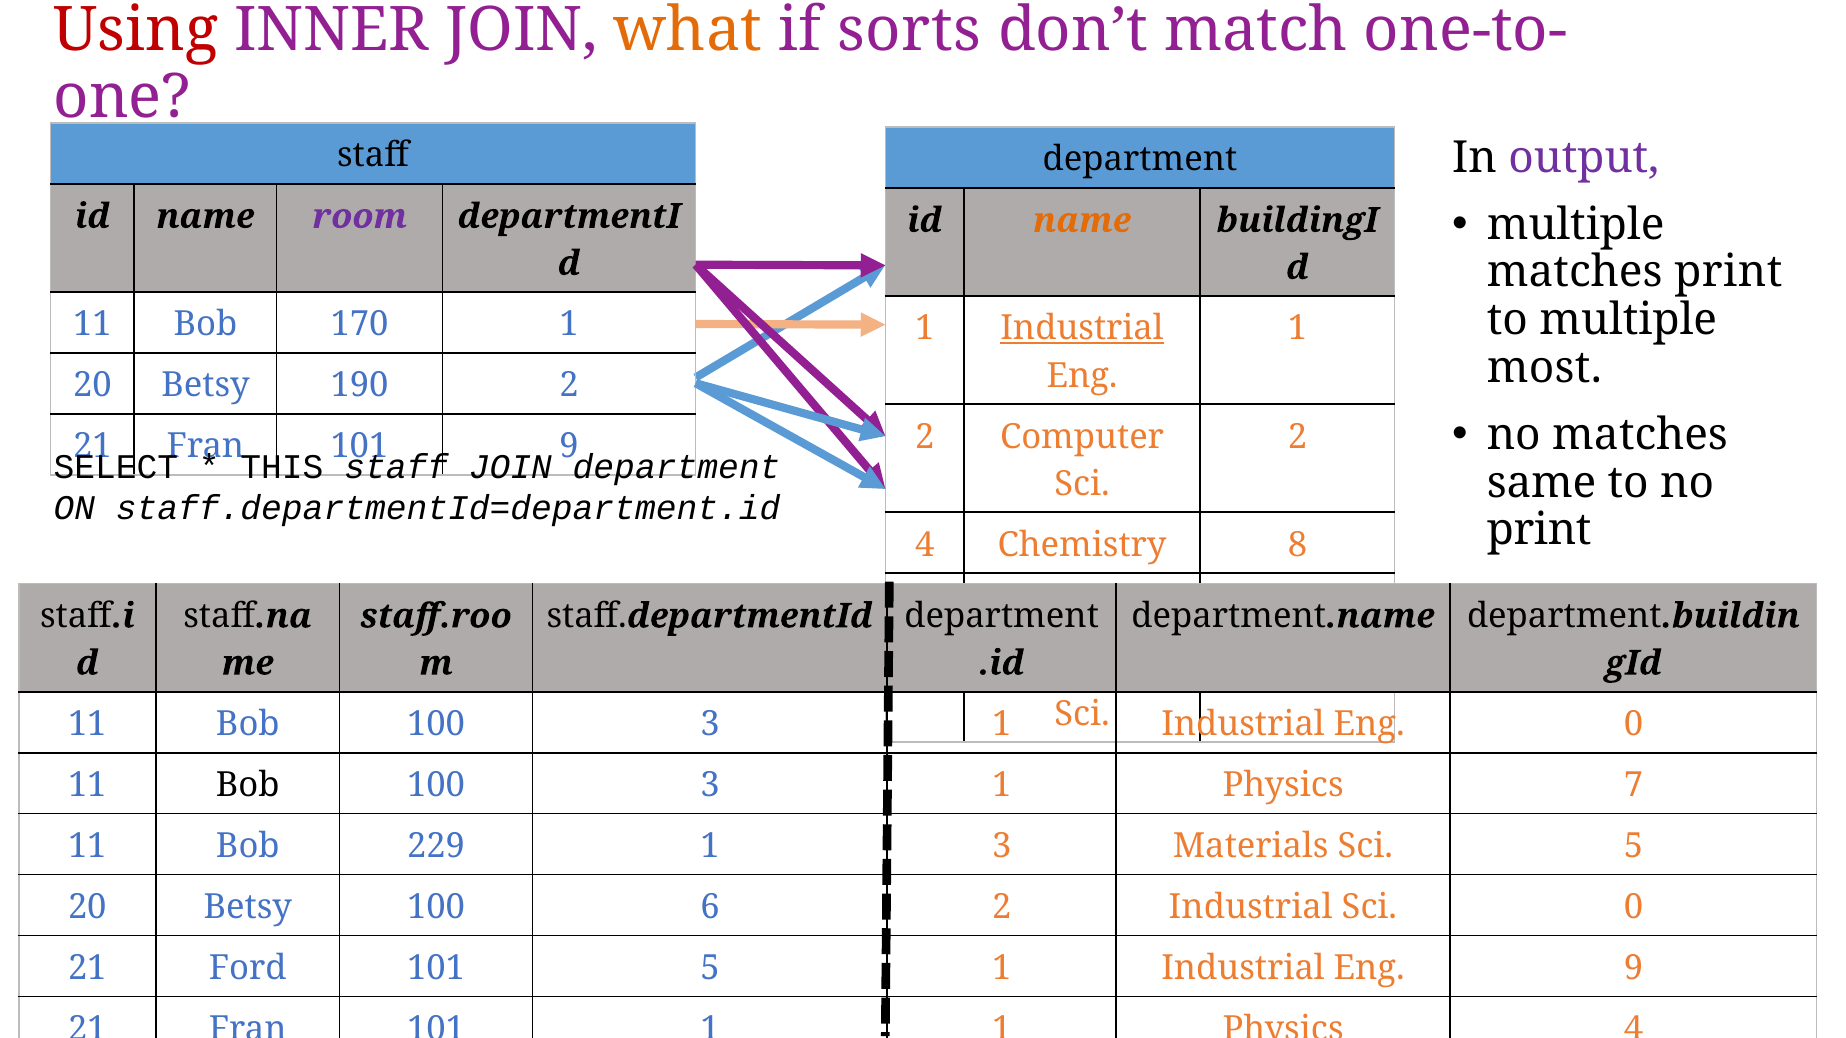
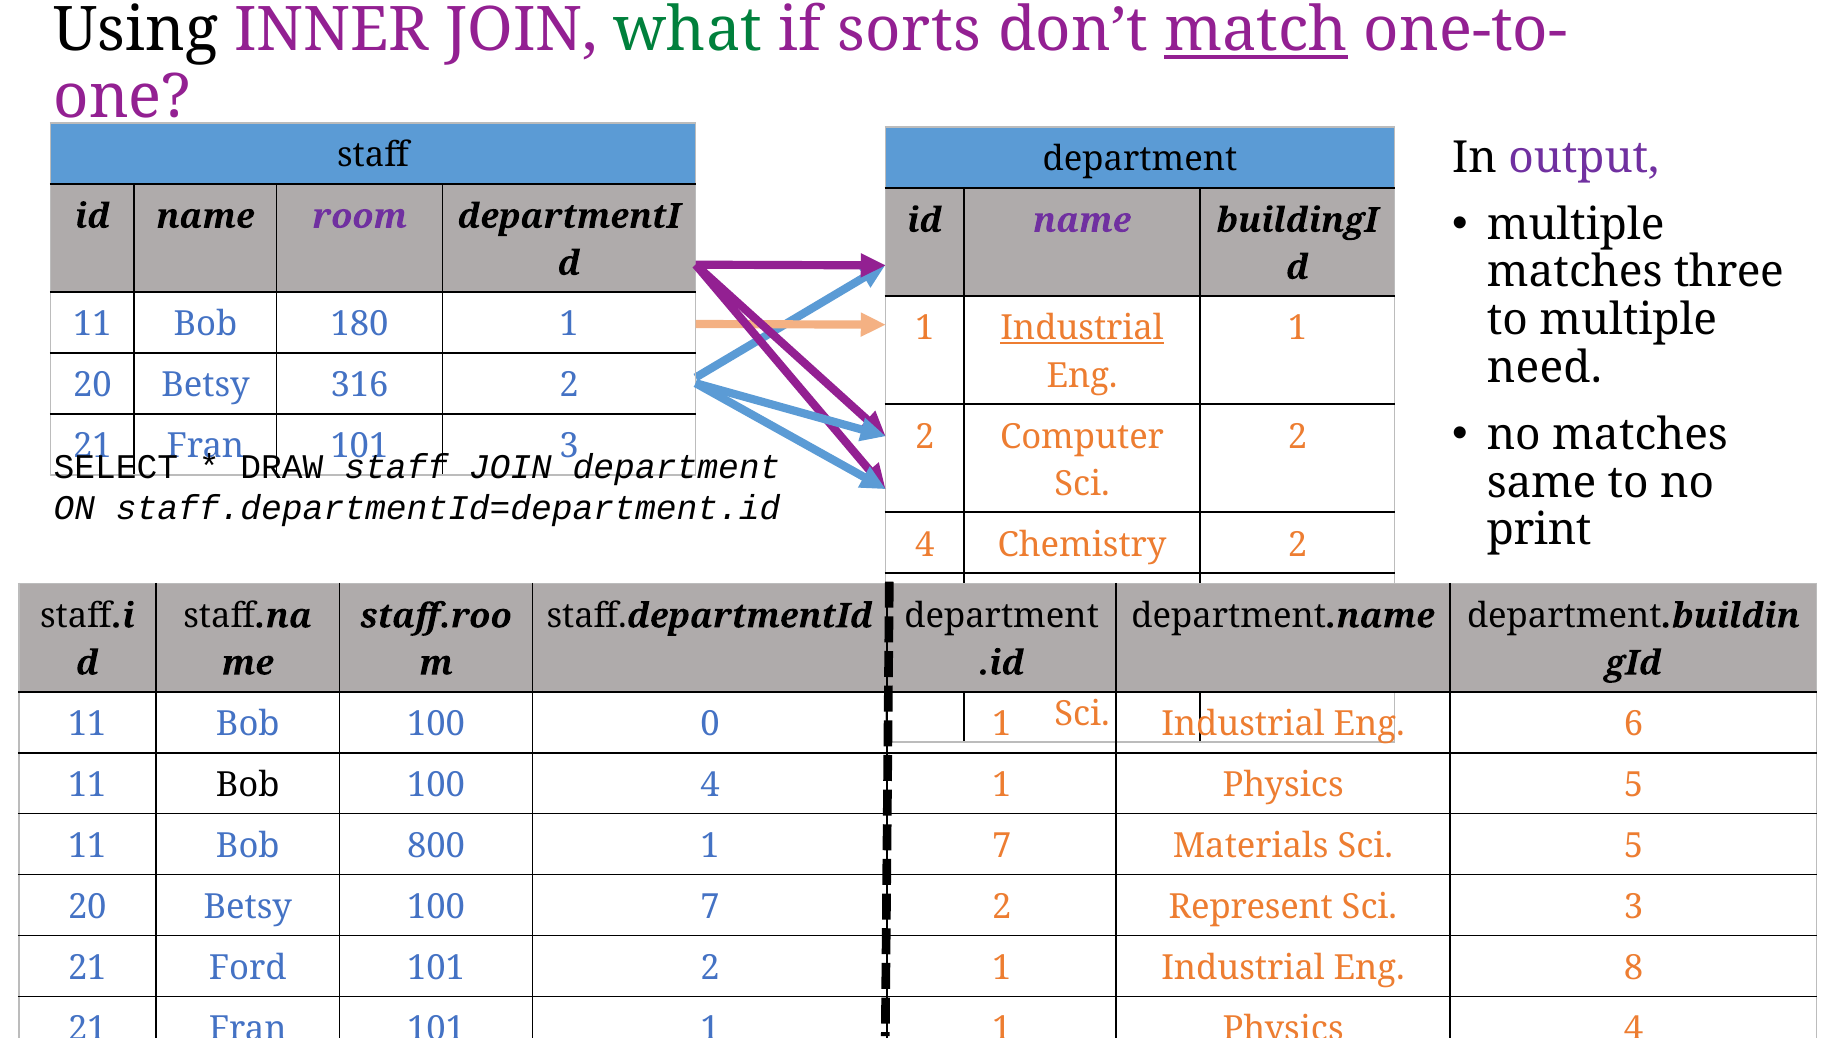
Using colour: red -> black
what colour: orange -> green
match underline: none -> present
name at (1082, 221) colour: orange -> purple
matches print: print -> three
170: 170 -> 180
most: most -> need
190: 190 -> 316
9 at (569, 447): 9 -> 3
THIS: THIS -> DRAW
Chemistry 8: 8 -> 2
3 at (710, 724): 3 -> 0
Eng 0: 0 -> 6
3 at (710, 785): 3 -> 4
Physics 7: 7 -> 5
229: 229 -> 800
1 3: 3 -> 7
100 6: 6 -> 7
2 Industrial: Industrial -> Represent
Sci 0: 0 -> 3
101 5: 5 -> 2
Eng 9: 9 -> 8
